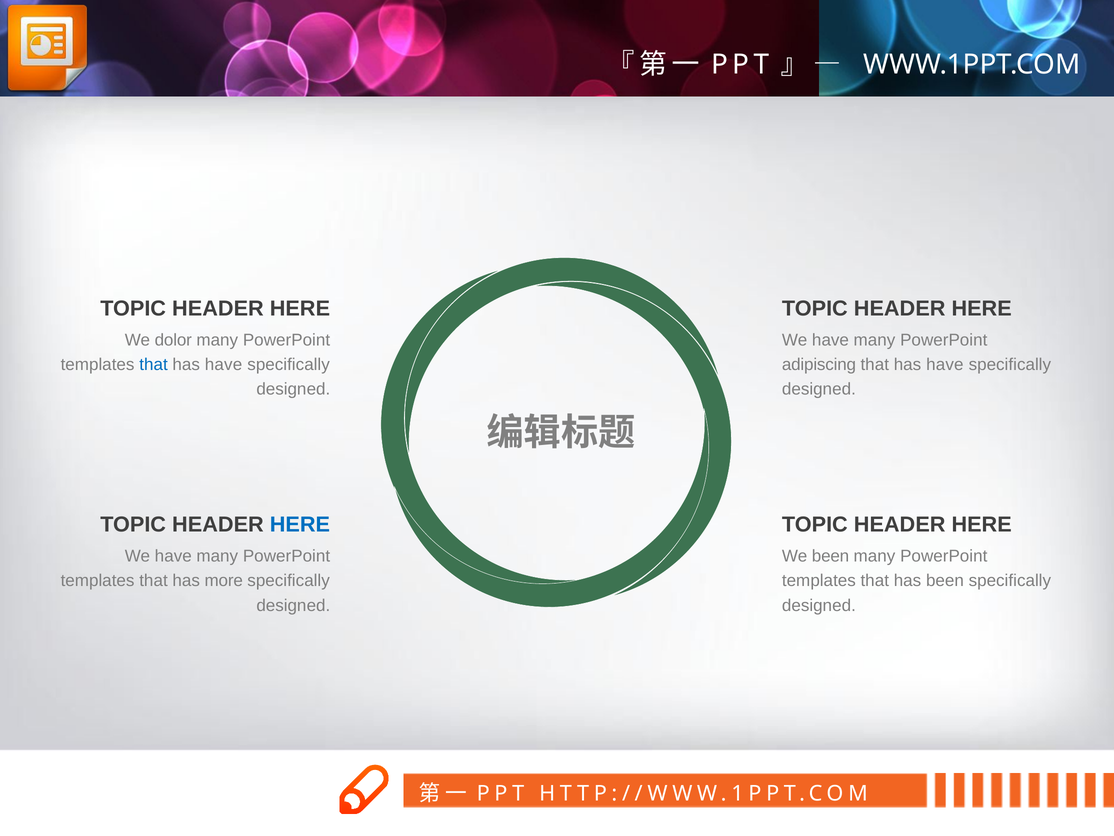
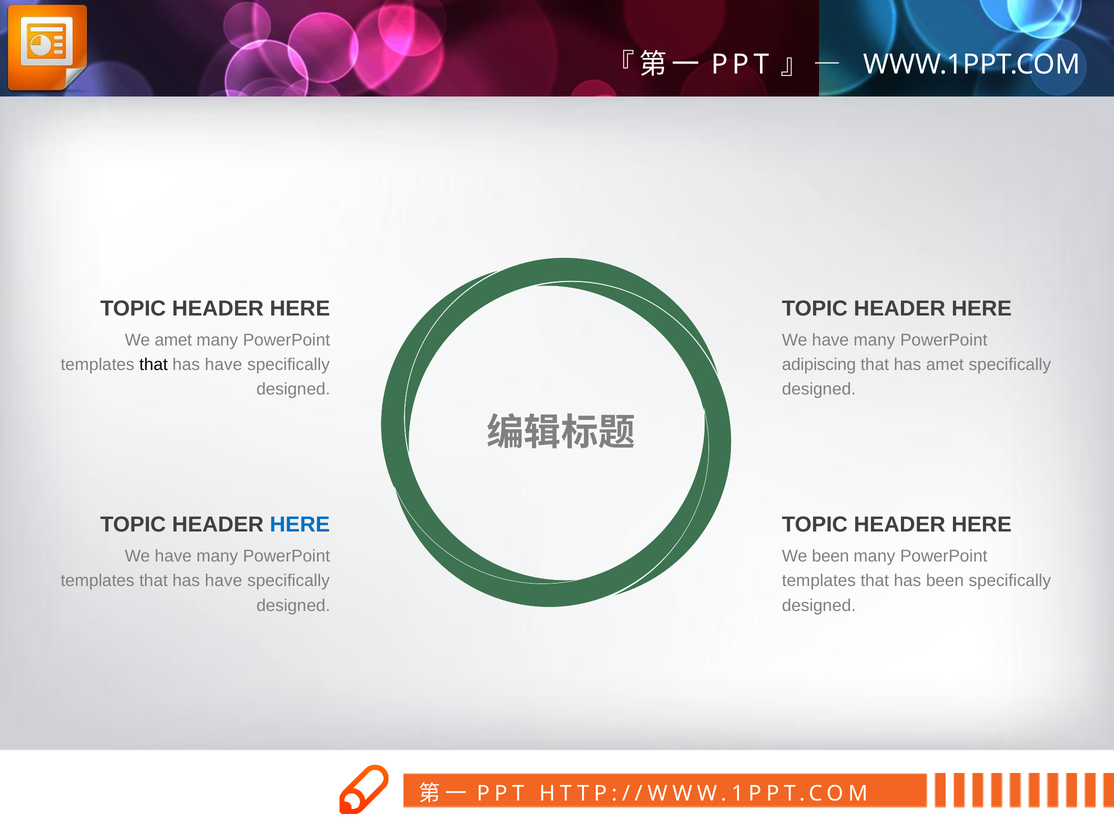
We dolor: dolor -> amet
that at (154, 365) colour: blue -> black
have at (945, 365): have -> amet
more at (224, 581): more -> have
